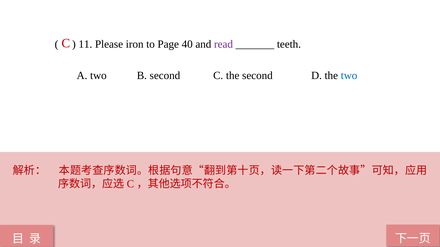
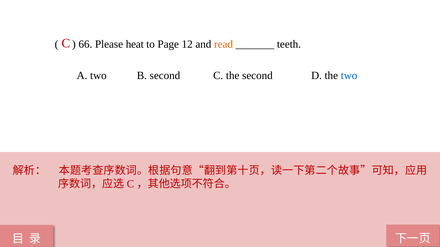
11: 11 -> 66
iron: iron -> heat
40: 40 -> 12
read colour: purple -> orange
